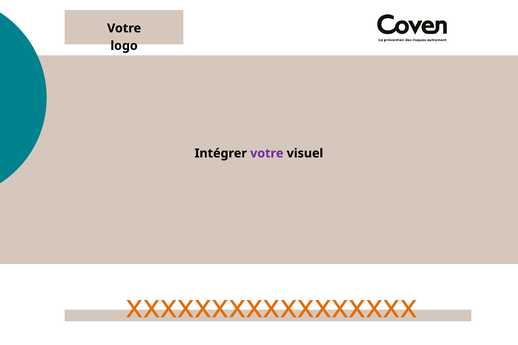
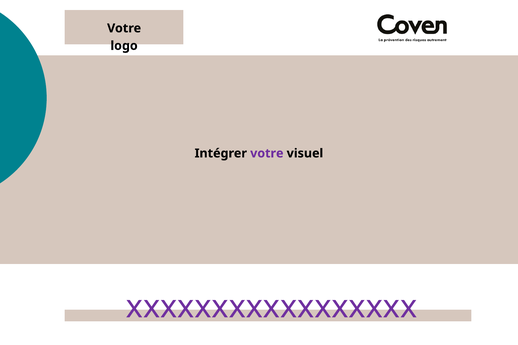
xxxxxxxxxxxxxxxxx colour: orange -> purple
